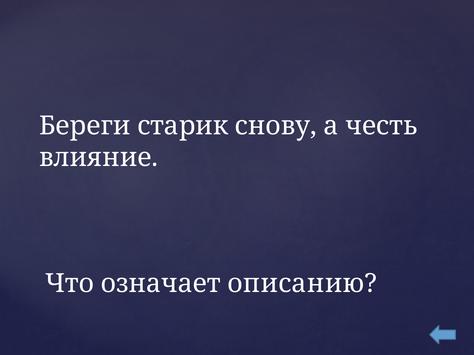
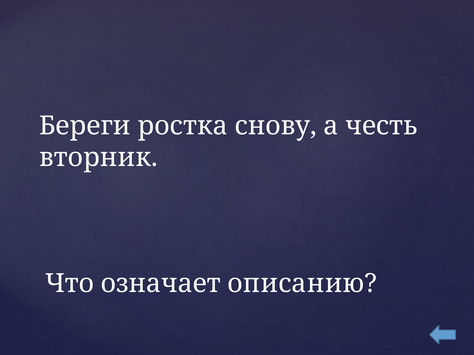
старик: старик -> ростка
влияние: влияние -> вторник
